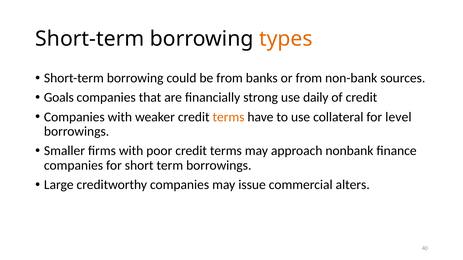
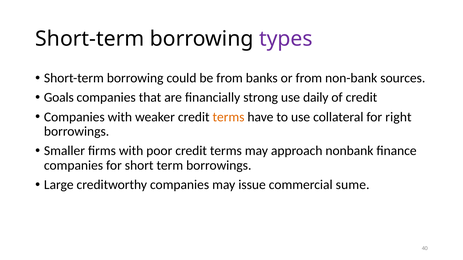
types colour: orange -> purple
level: level -> right
alters: alters -> sume
